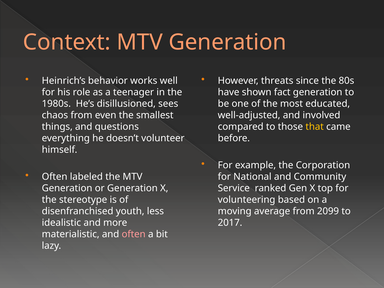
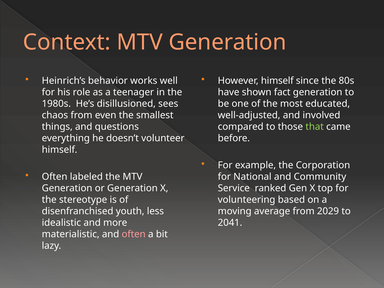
However threats: threats -> himself
that colour: yellow -> light green
2099: 2099 -> 2029
2017: 2017 -> 2041
